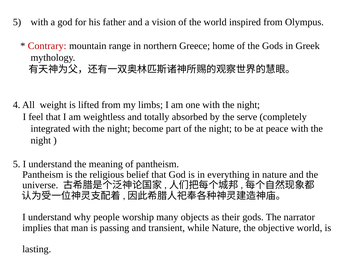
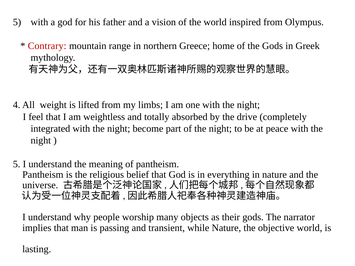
serve: serve -> drive
